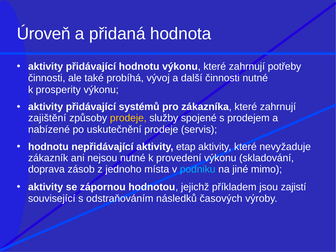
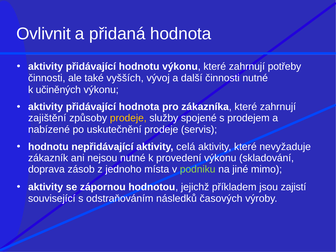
Úroveň: Úroveň -> Ovlivnit
probíhá: probíhá -> vyšších
prosperity: prosperity -> učiněných
přidávající systémů: systémů -> hodnota
etap: etap -> celá
podniku colour: light blue -> light green
